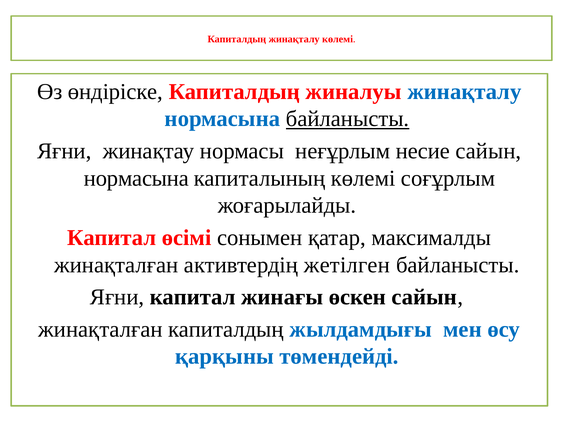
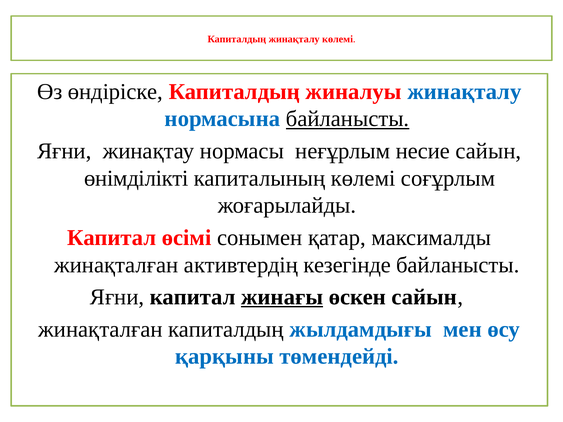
нормасына at (136, 178): нормасына -> өнімділікті
жетілген: жетілген -> кезегінде
жинағы underline: none -> present
